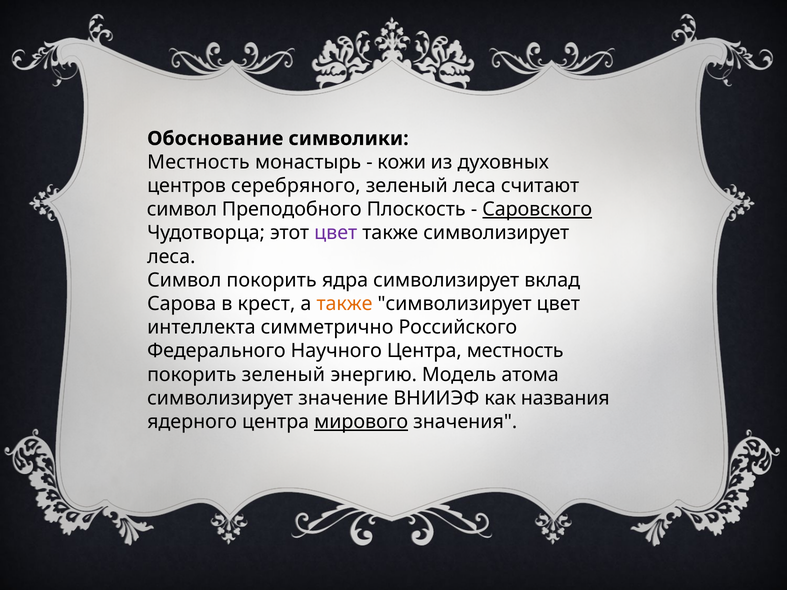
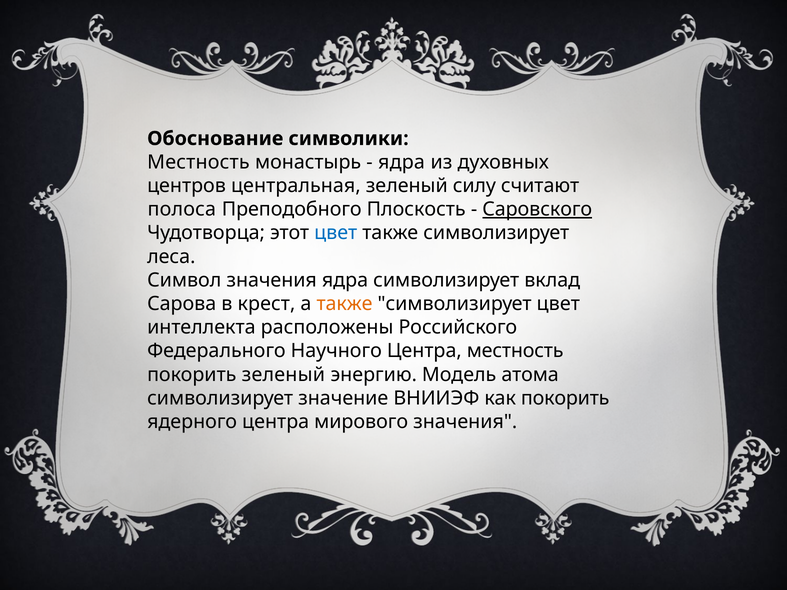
кожи at (402, 162): кожи -> ядра
серебряного: серебряного -> центральная
зеленый леса: леса -> силу
символ at (182, 209): символ -> полоса
цвет at (336, 233) colour: purple -> blue
Символ покорить: покорить -> значения
симметрично: симметрично -> расположены
как названия: названия -> покорить
мирового underline: present -> none
